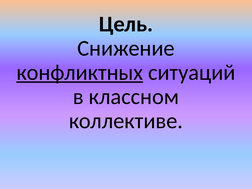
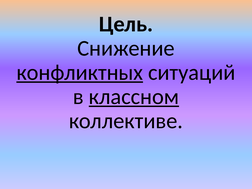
классном underline: none -> present
